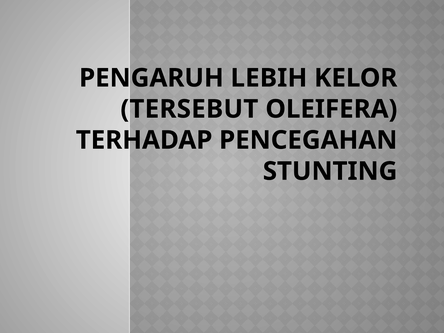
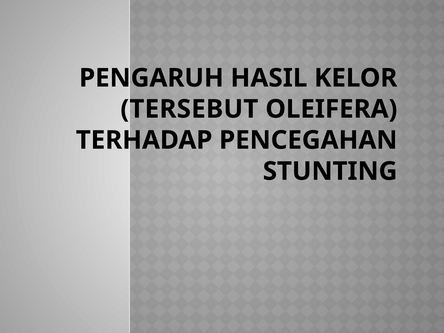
LEBIH: LEBIH -> HASIL
